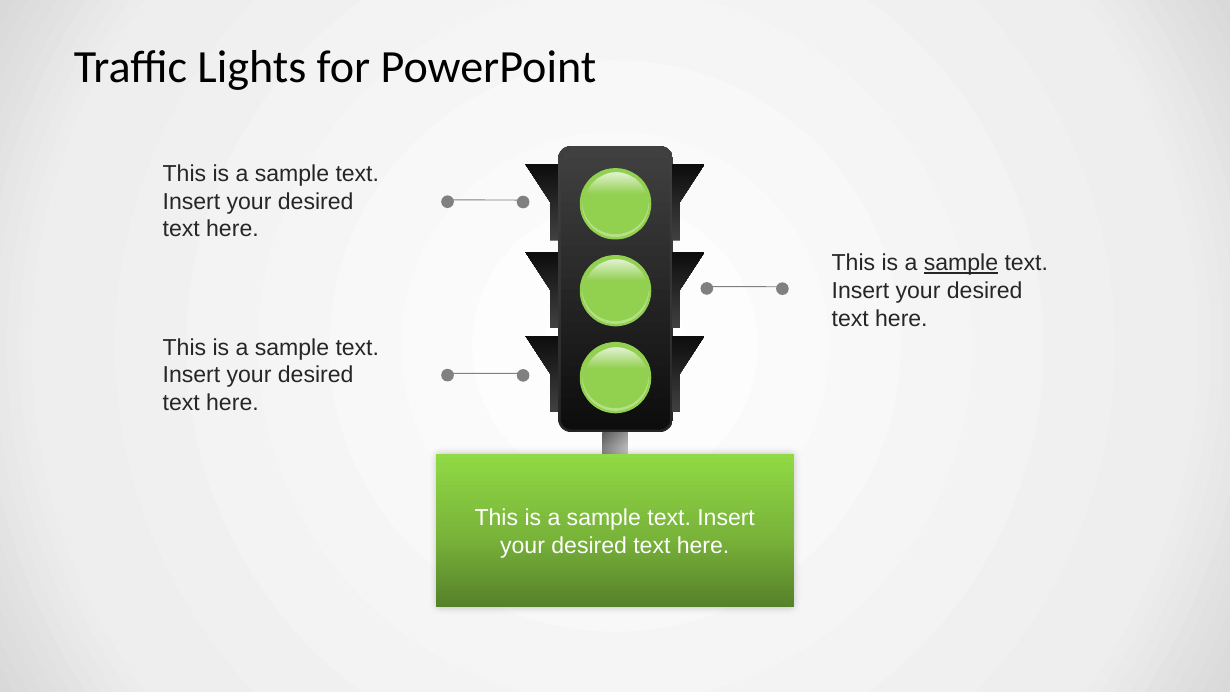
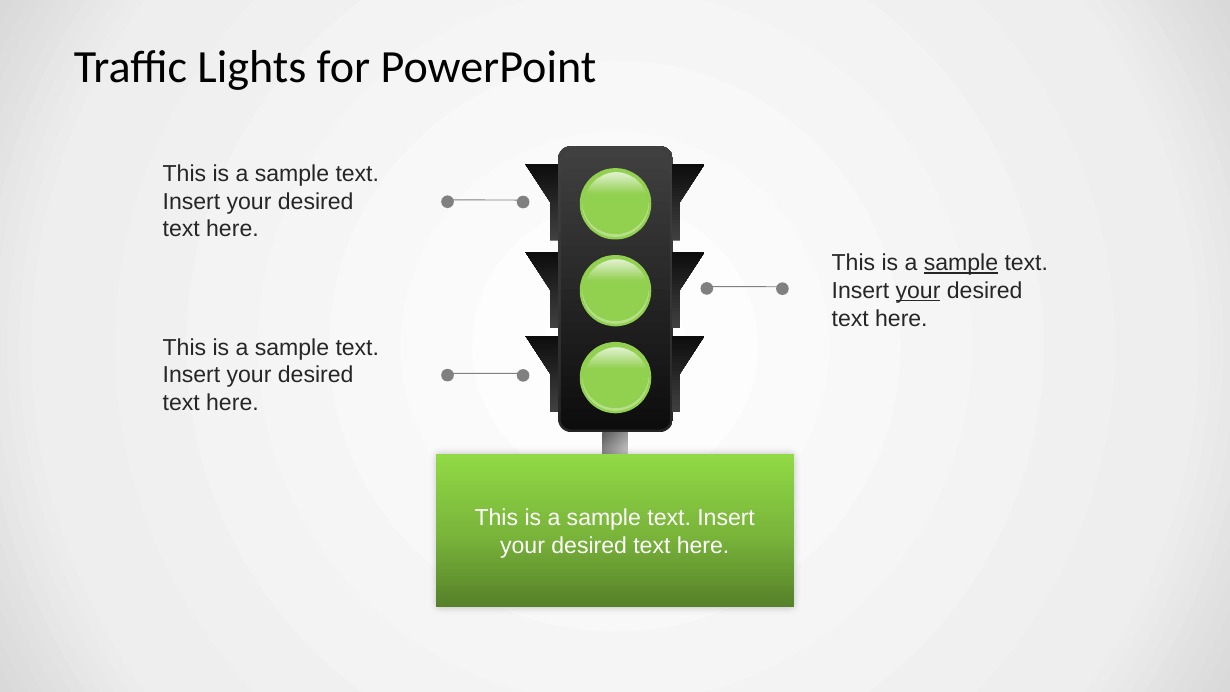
your at (918, 291) underline: none -> present
